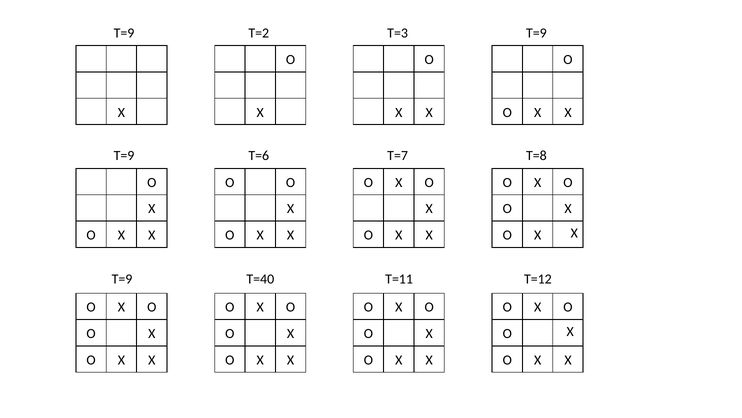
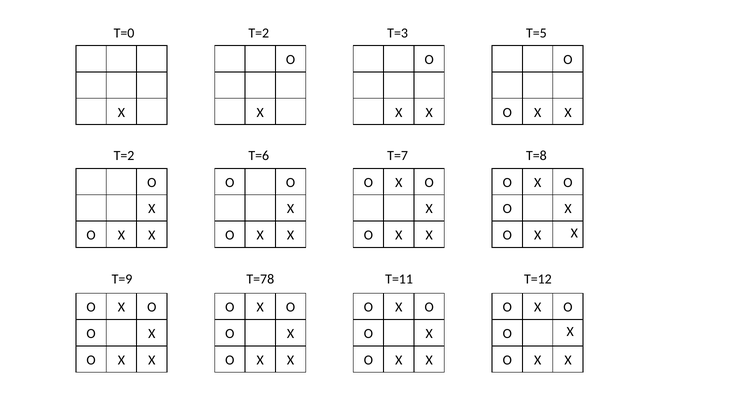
T=9 at (124, 33): T=9 -> T=0
T=3 T=9: T=9 -> T=5
T=9 at (124, 156): T=9 -> T=2
T=40: T=40 -> T=78
